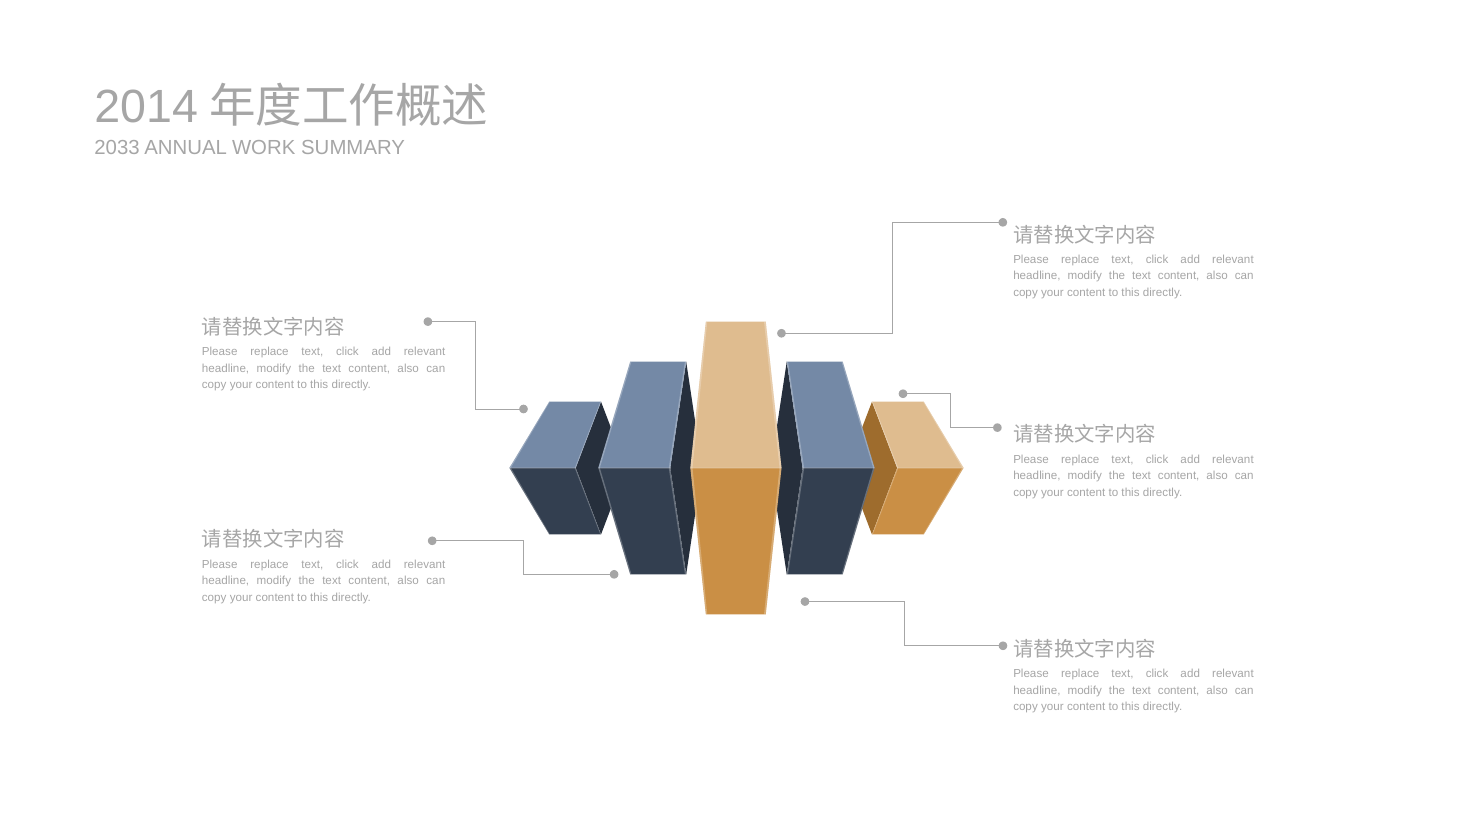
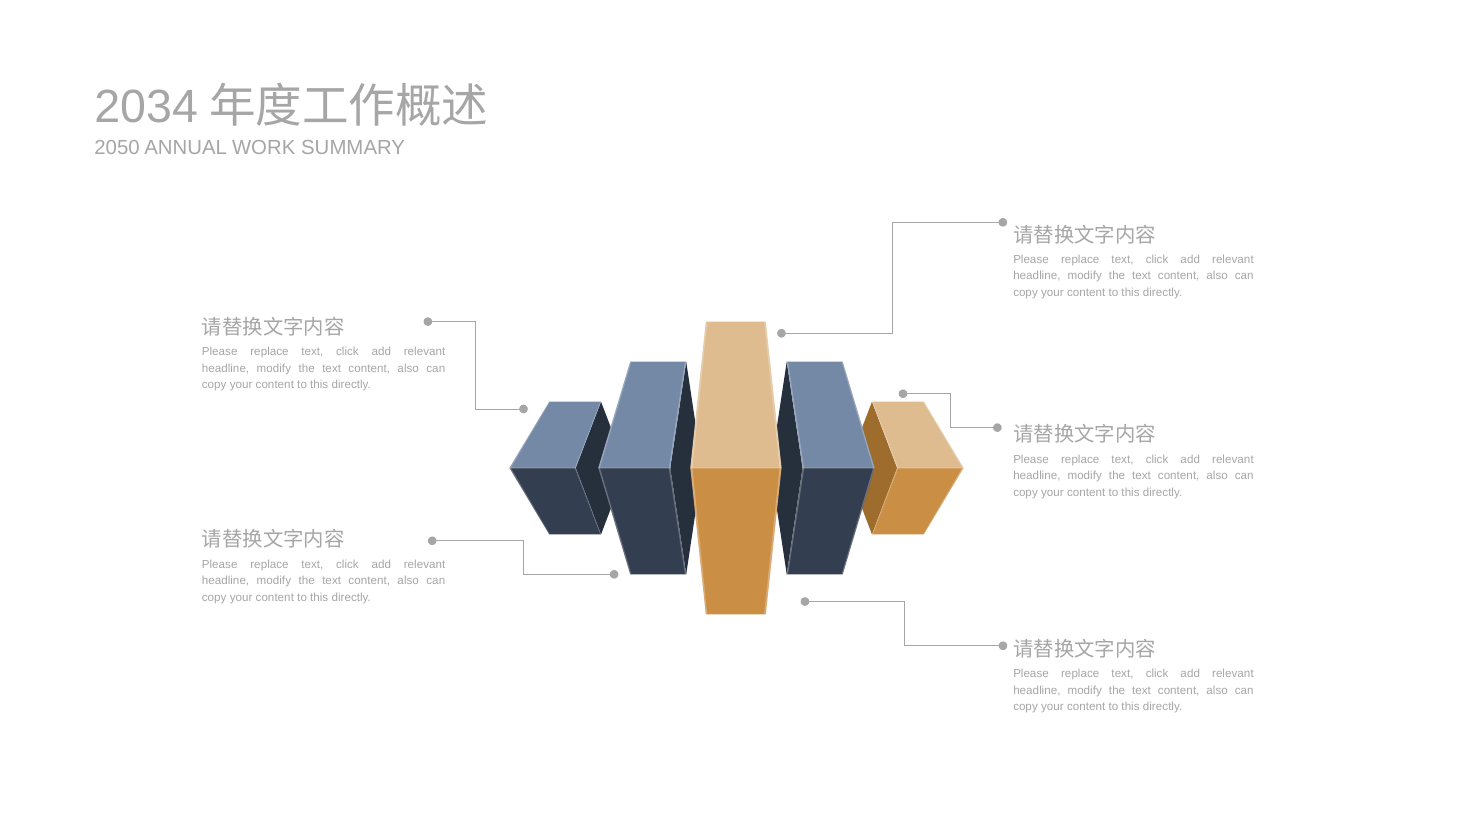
2014: 2014 -> 2034
2033: 2033 -> 2050
